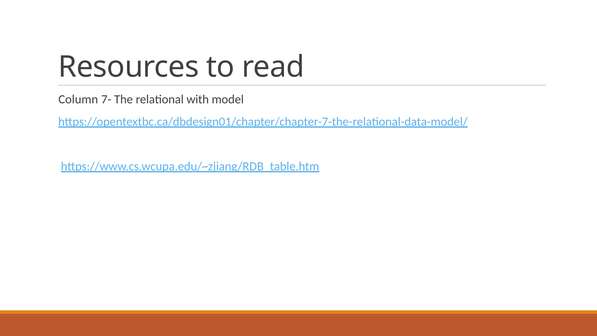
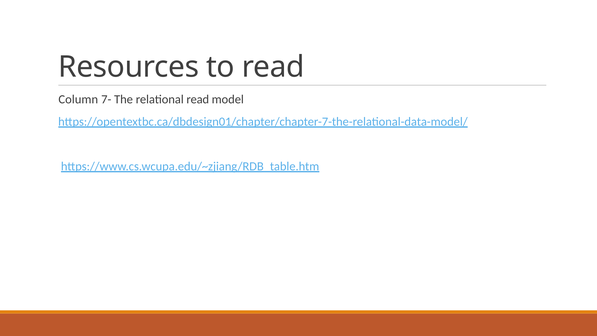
relational with: with -> read
